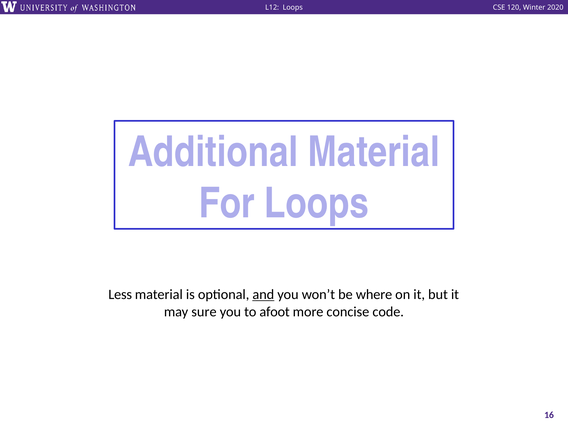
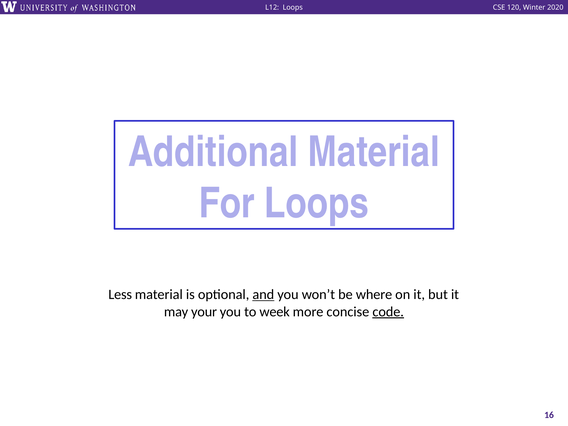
sure: sure -> your
afoot: afoot -> week
code underline: none -> present
